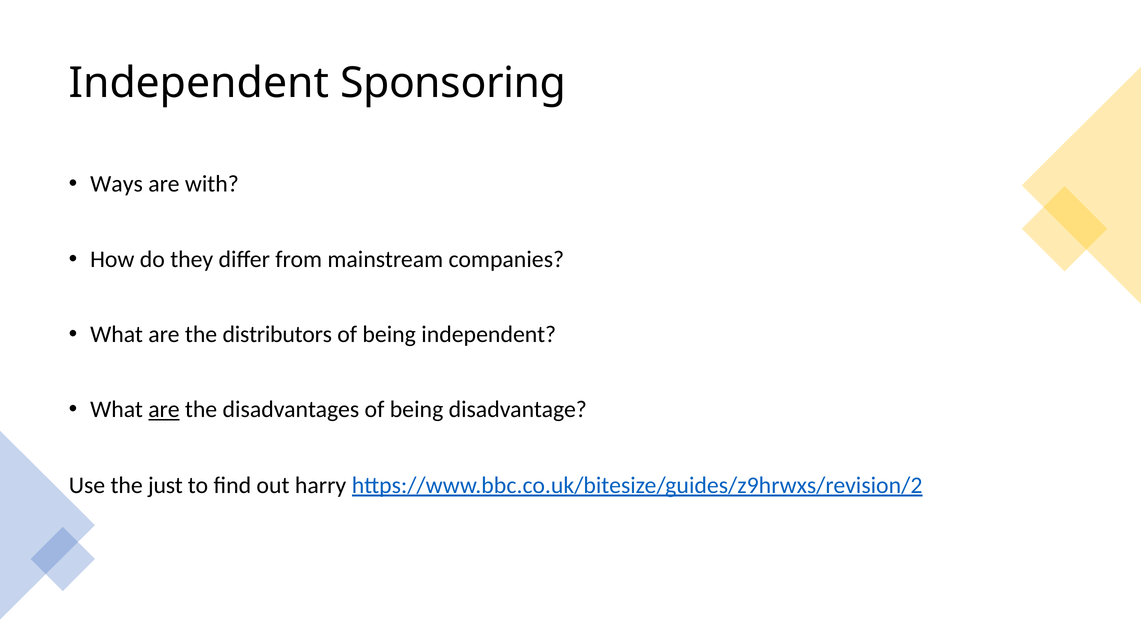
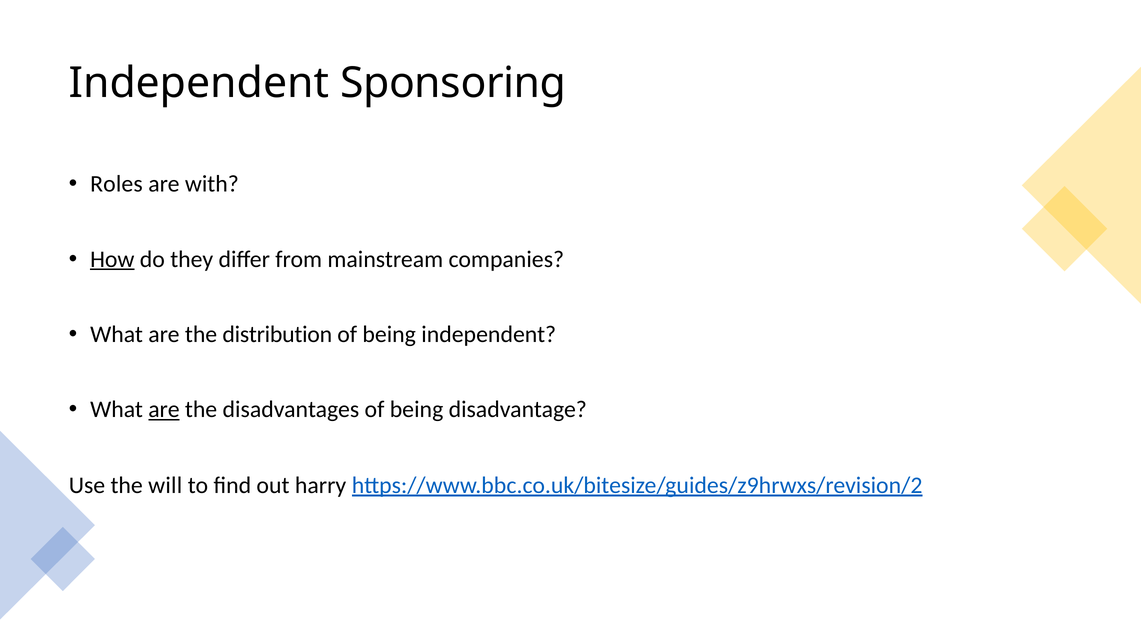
Ways: Ways -> Roles
How underline: none -> present
distributors: distributors -> distribution
just: just -> will
